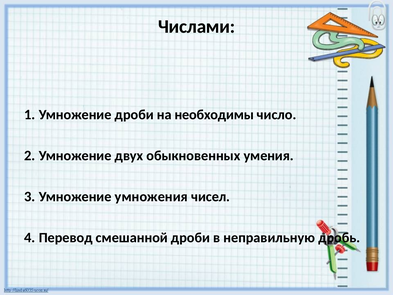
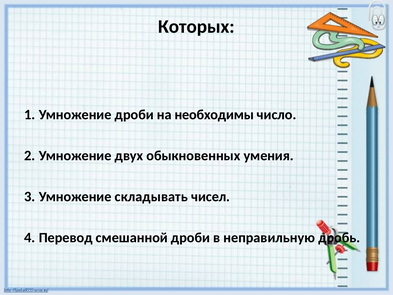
Числами: Числами -> Которых
умножения: умножения -> складывать
